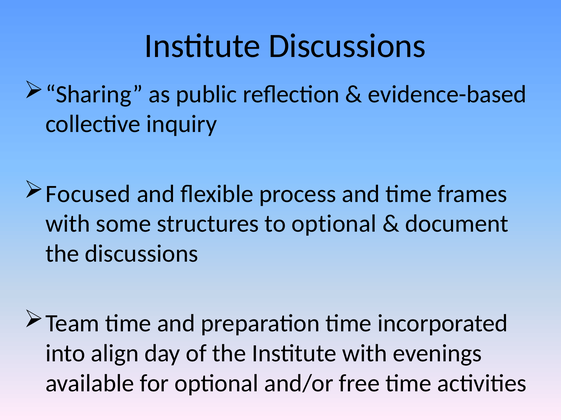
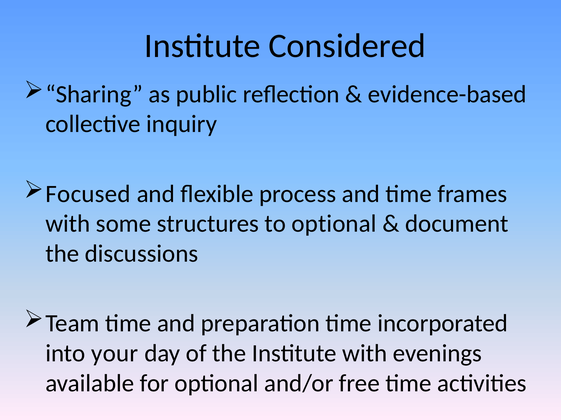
Institute Discussions: Discussions -> Considered
align: align -> your
